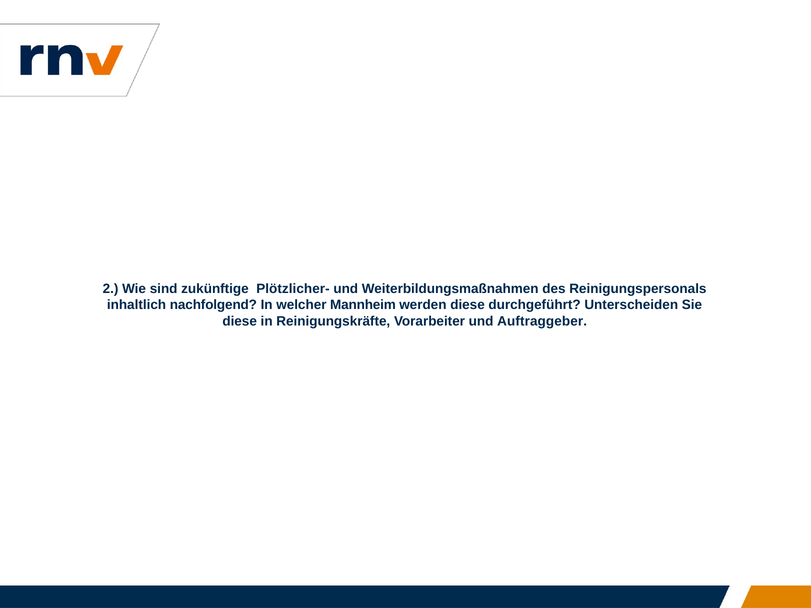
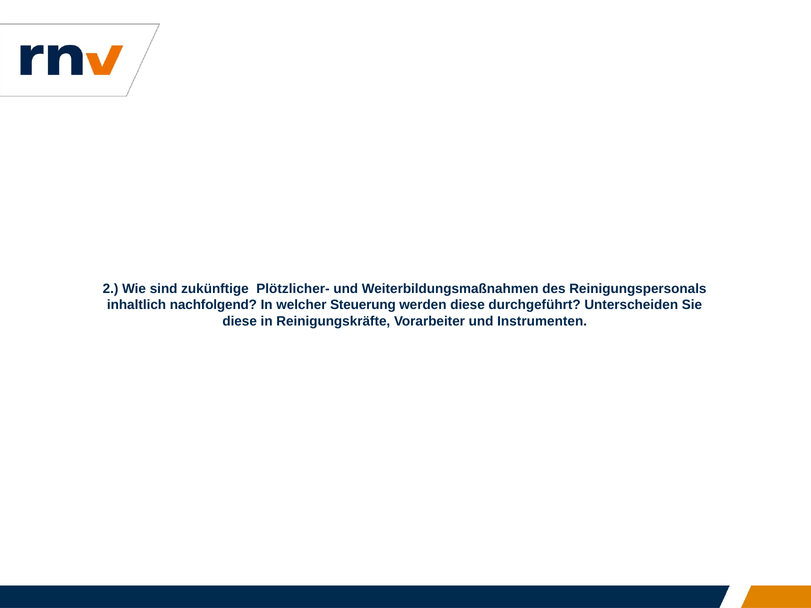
Mannheim: Mannheim -> Steuerung
Auftraggeber: Auftraggeber -> Instrumenten
